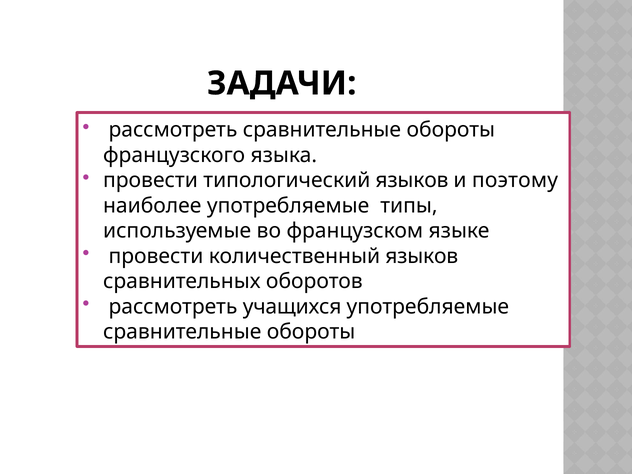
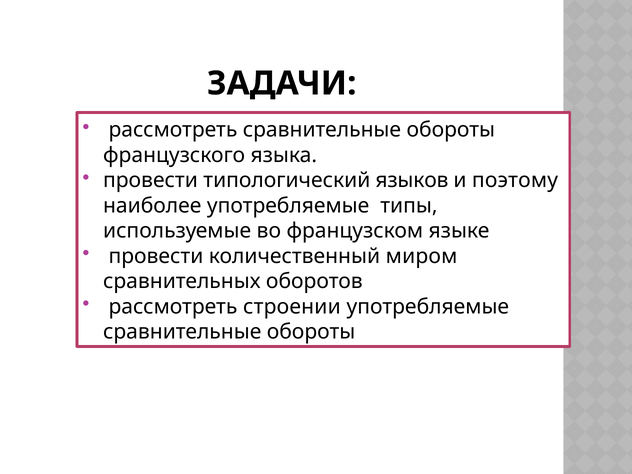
количественный языков: языков -> миром
учащихся: учащихся -> строении
